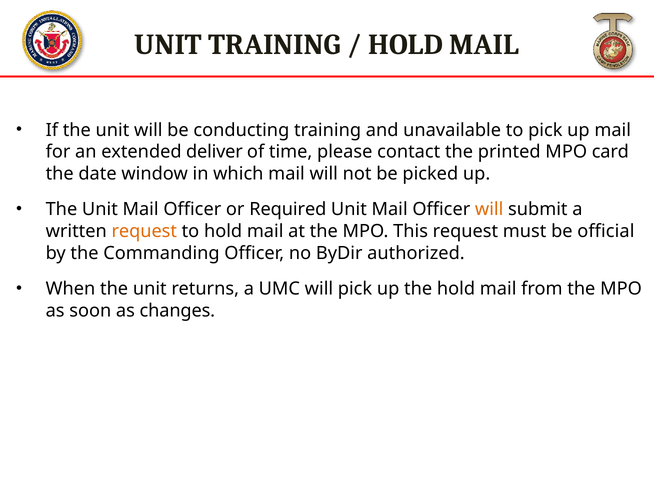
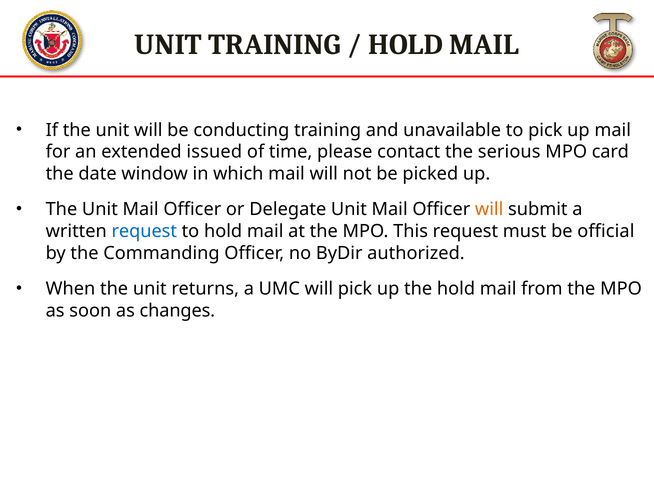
deliver: deliver -> issued
printed: printed -> serious
Required: Required -> Delegate
request at (144, 231) colour: orange -> blue
